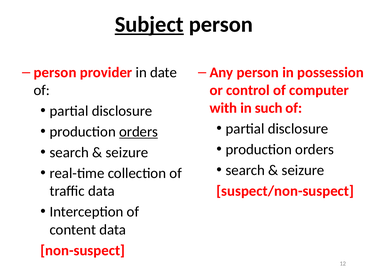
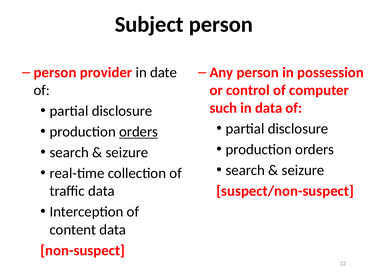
Subject underline: present -> none
with: with -> such
in such: such -> data
